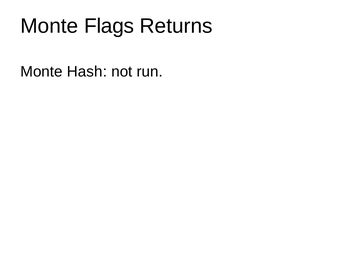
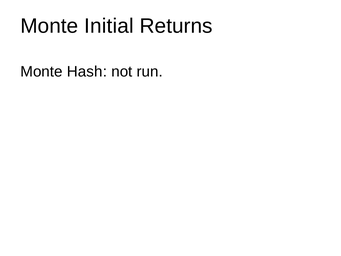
Flags: Flags -> Initial
